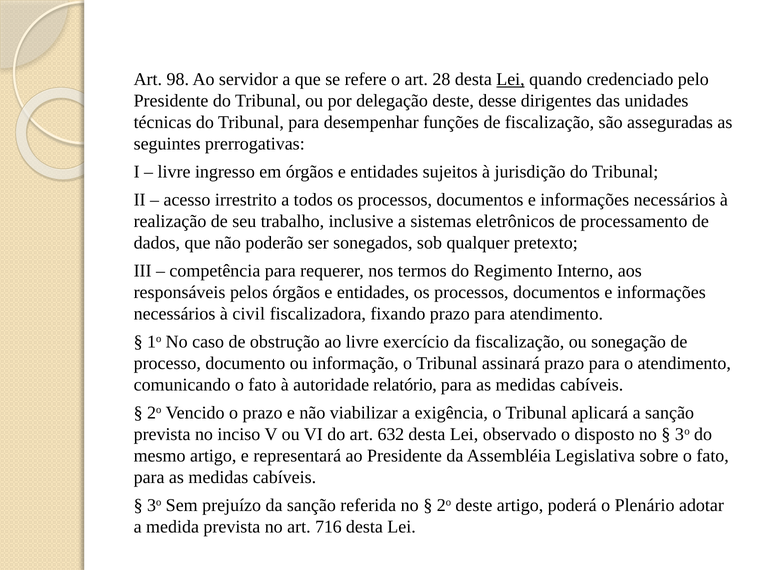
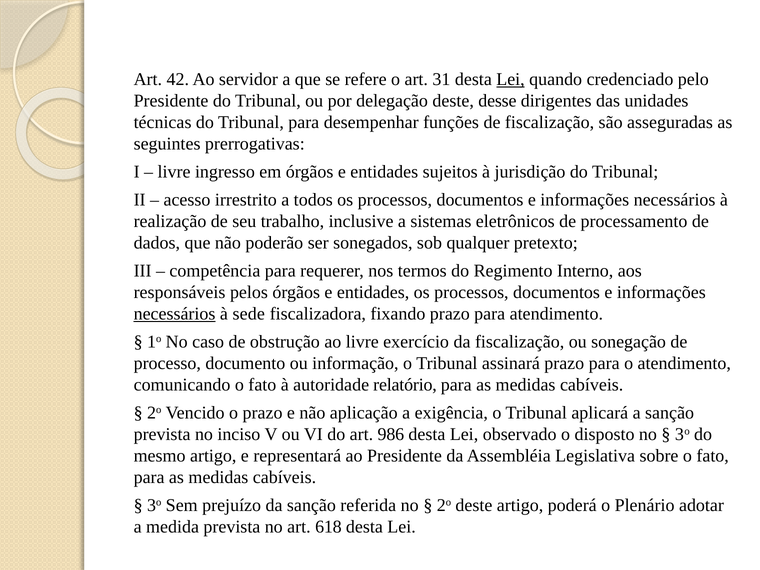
98: 98 -> 42
28: 28 -> 31
necessários at (175, 314) underline: none -> present
civil: civil -> sede
viabilizar: viabilizar -> aplicação
632: 632 -> 986
716: 716 -> 618
